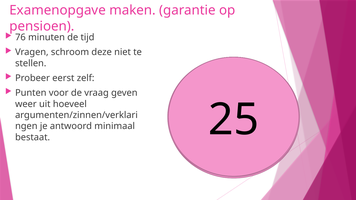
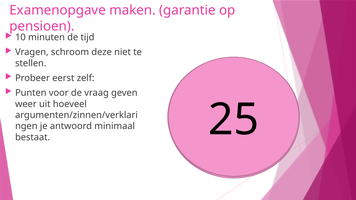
76 at (20, 37): 76 -> 10
